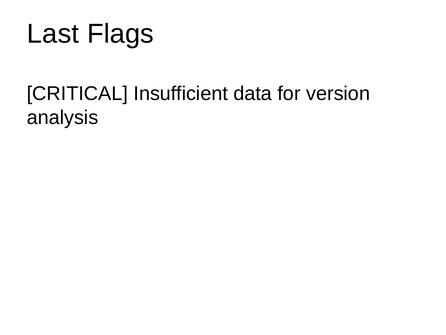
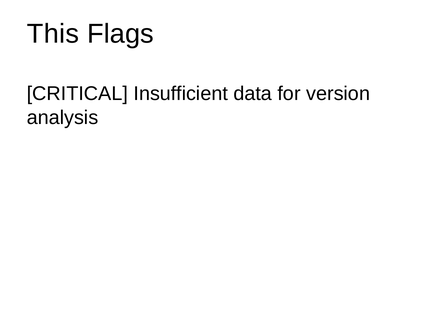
Last: Last -> This
